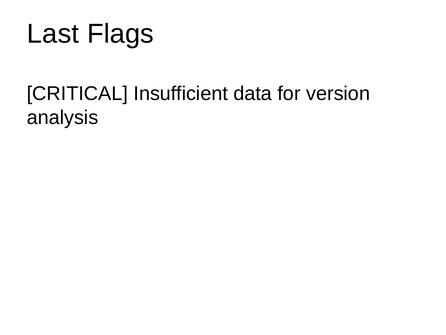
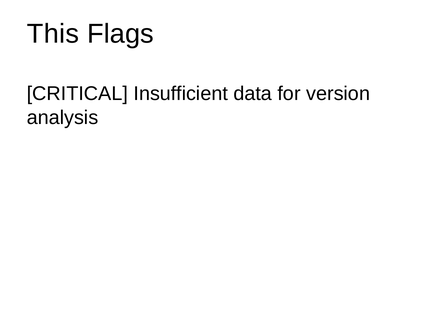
Last: Last -> This
